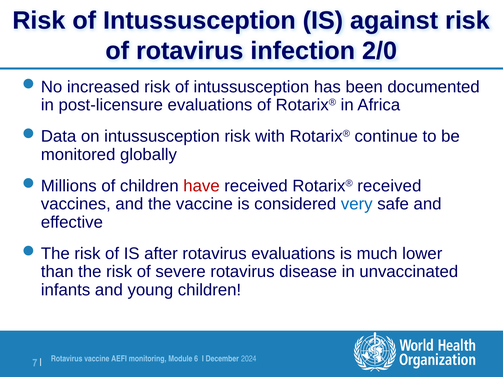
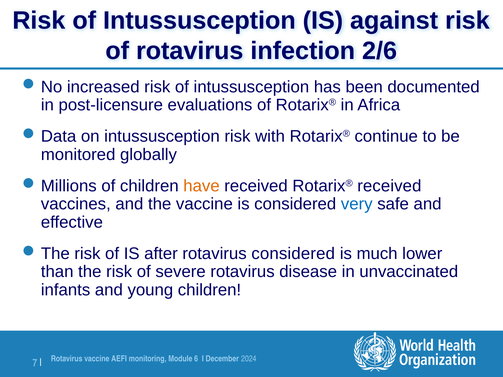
2/0: 2/0 -> 2/6
have colour: red -> orange
rotavirus evaluations: evaluations -> considered
